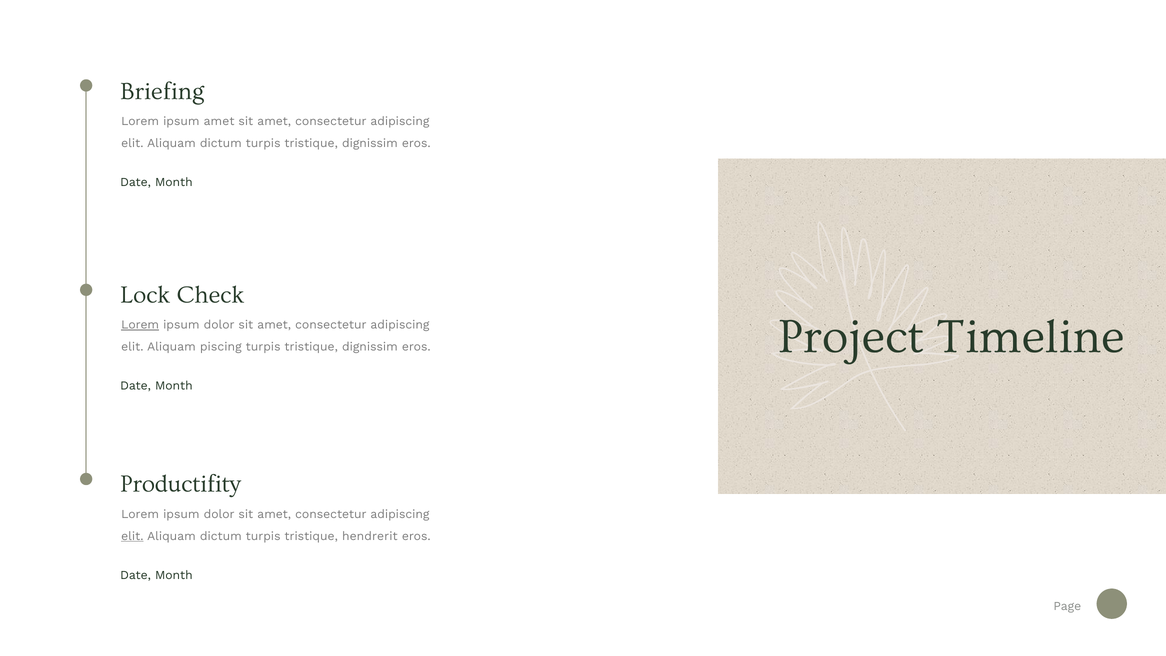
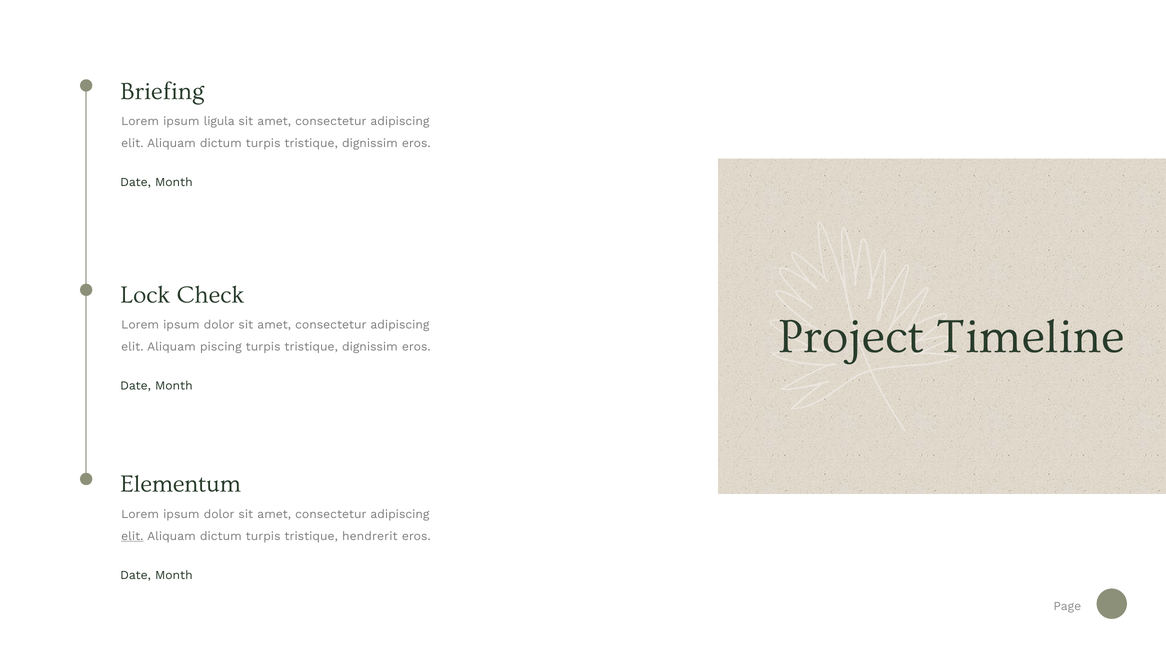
ipsum amet: amet -> ligula
Lorem at (140, 325) underline: present -> none
Productifity: Productifity -> Elementum
